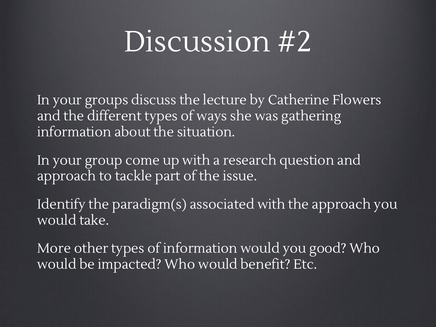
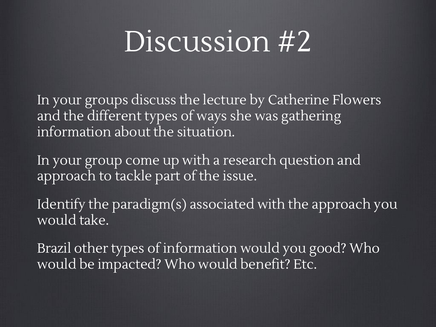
More: More -> Brazil
